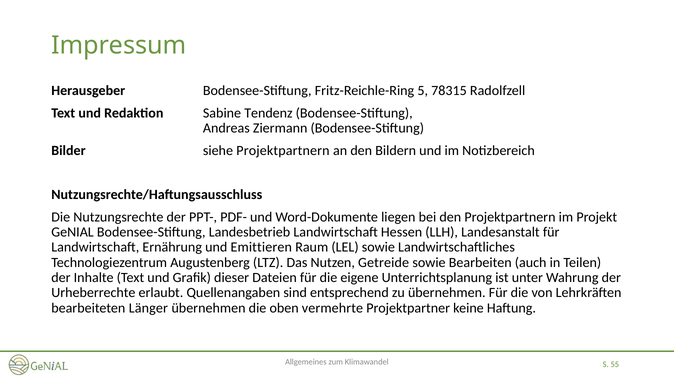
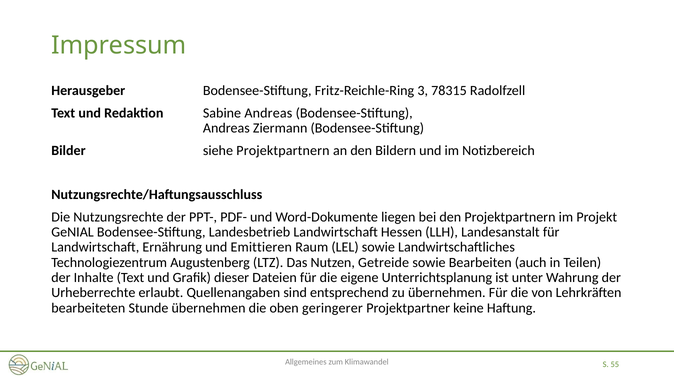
5: 5 -> 3
Sabine Tendenz: Tendenz -> Andreas
Länger: Länger -> Stunde
vermehrte: vermehrte -> geringerer
